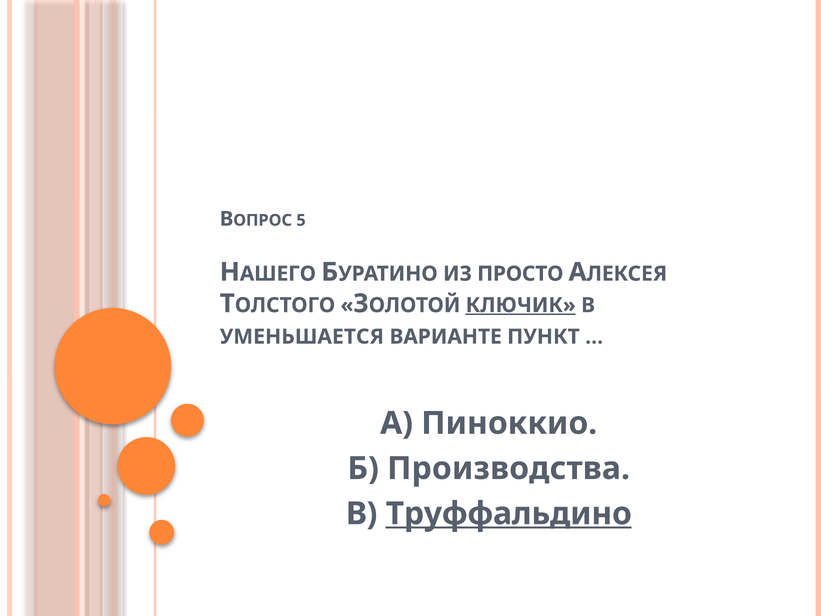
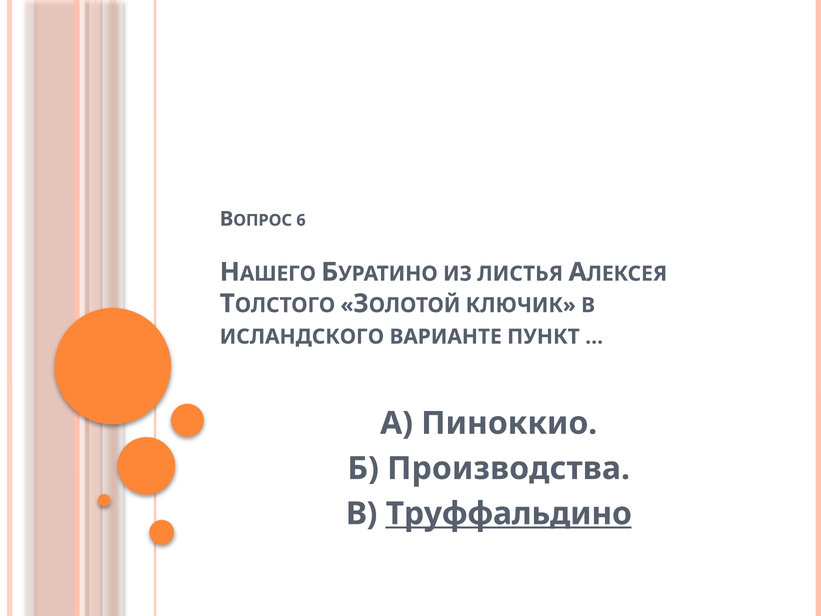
5: 5 -> 6
ПРОСТО: ПРОСТО -> ЛИСТЬЯ
КЛЮЧИК underline: present -> none
УМЕНЬШАЕТСЯ: УМЕНЬШАЕТСЯ -> ИСЛАНДСКОГО
